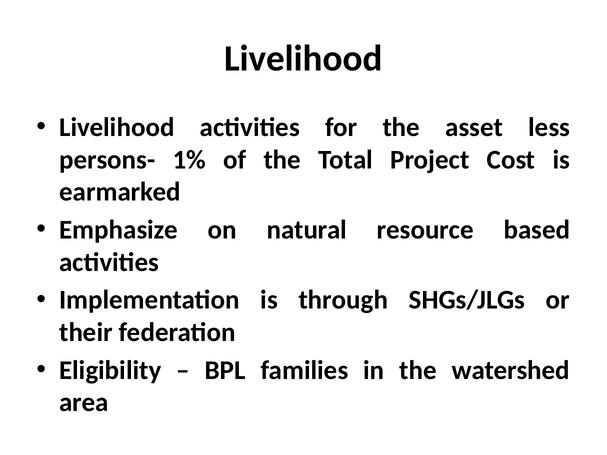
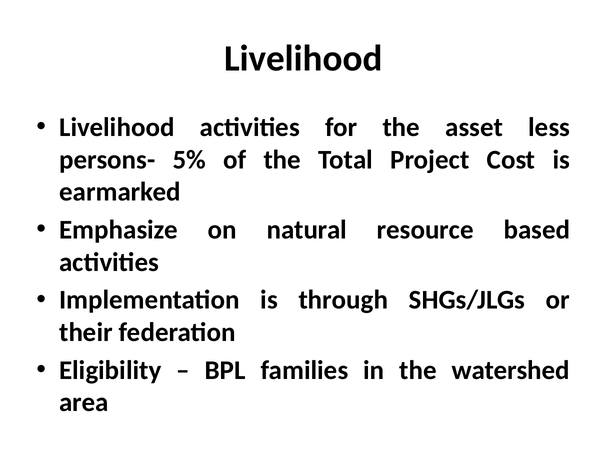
1%: 1% -> 5%
